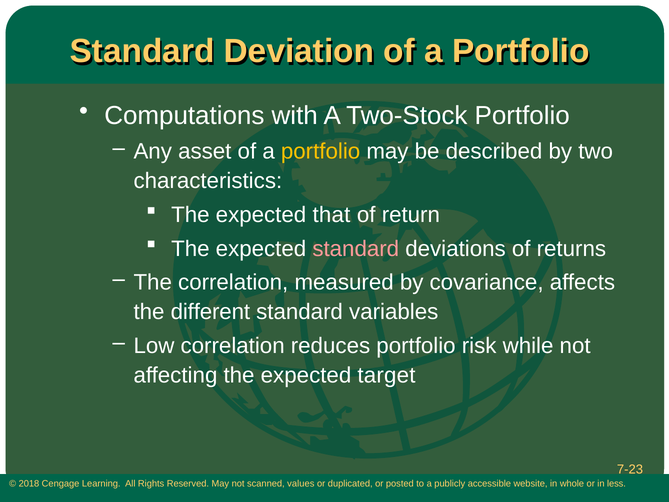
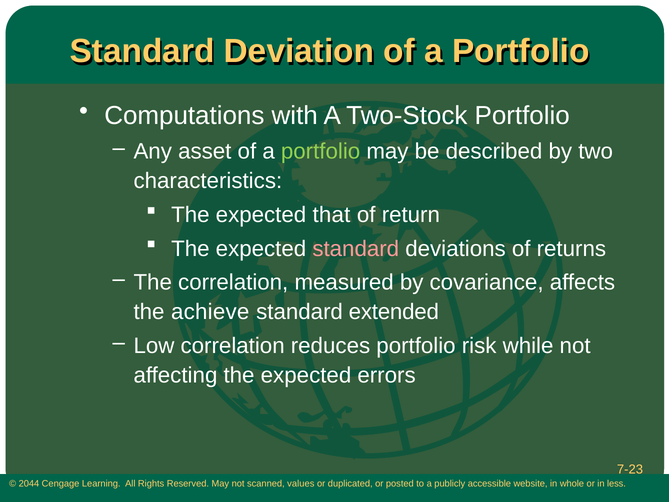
portfolio at (321, 151) colour: yellow -> light green
different: different -> achieve
variables: variables -> extended
target: target -> errors
2018: 2018 -> 2044
